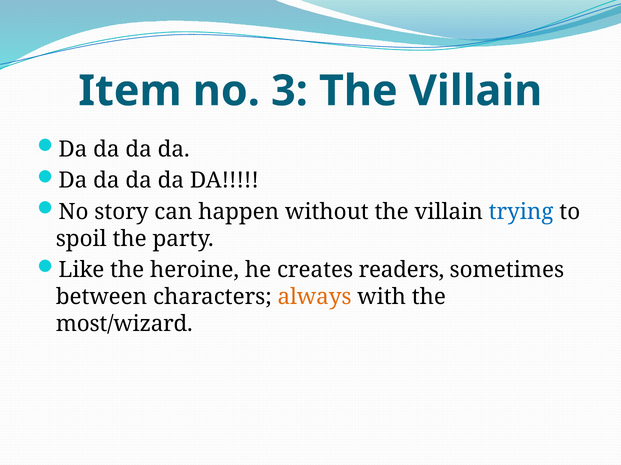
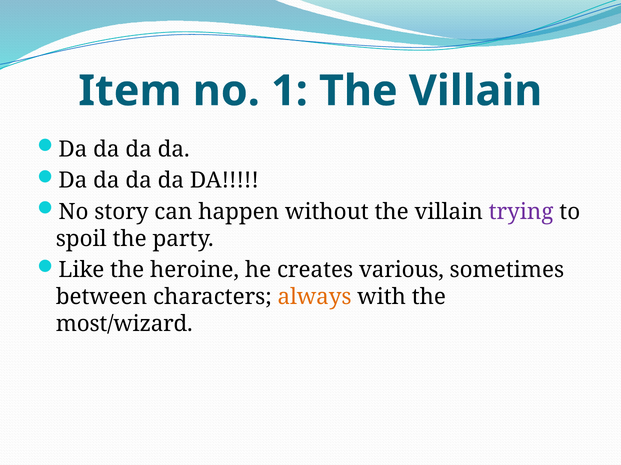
3: 3 -> 1
trying colour: blue -> purple
readers: readers -> various
